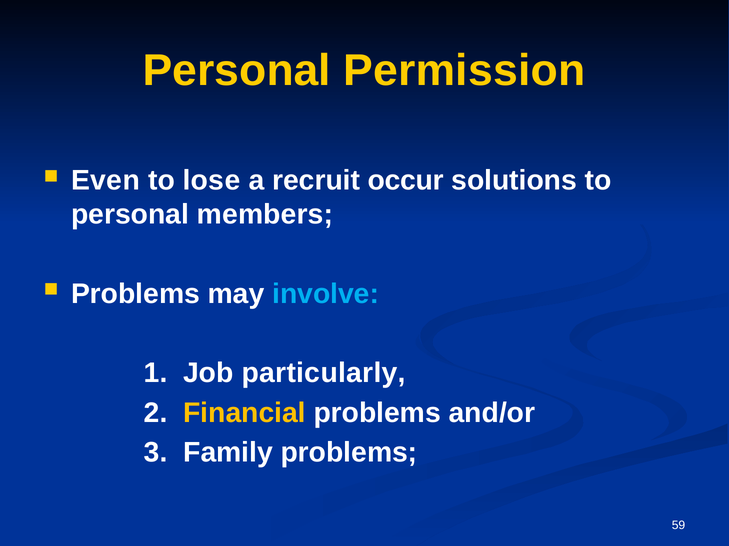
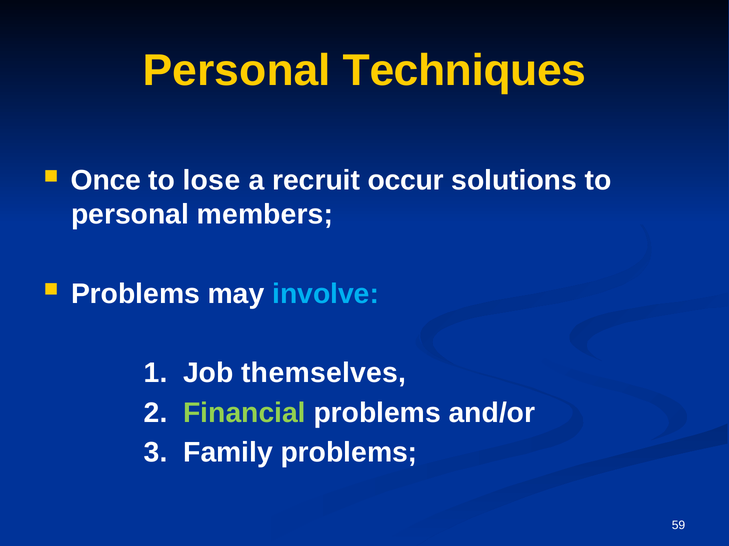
Permission: Permission -> Techniques
Even: Even -> Once
particularly: particularly -> themselves
Financial colour: yellow -> light green
